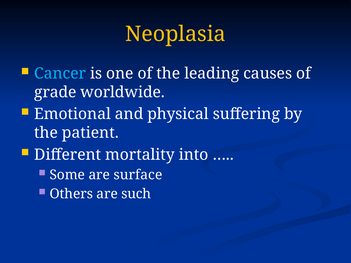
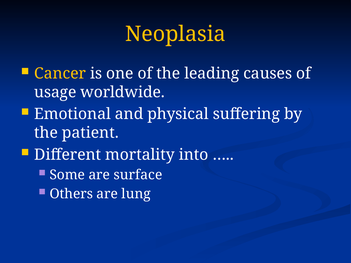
Cancer colour: light blue -> yellow
grade: grade -> usage
such: such -> lung
